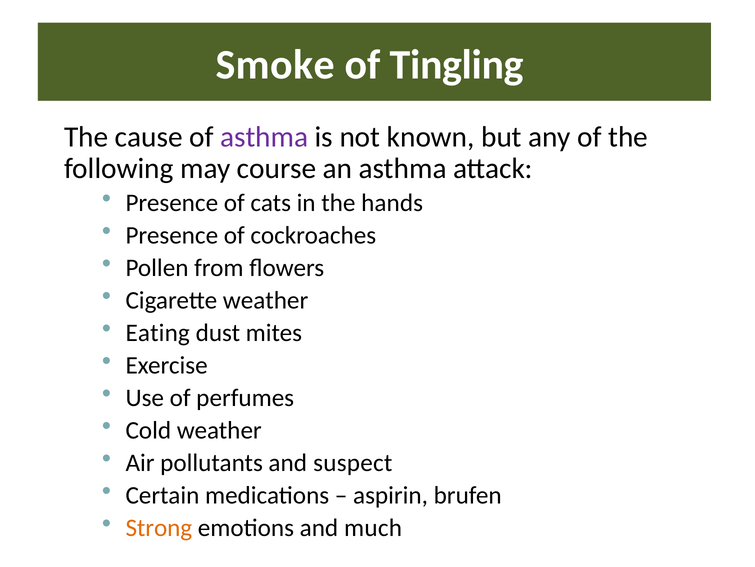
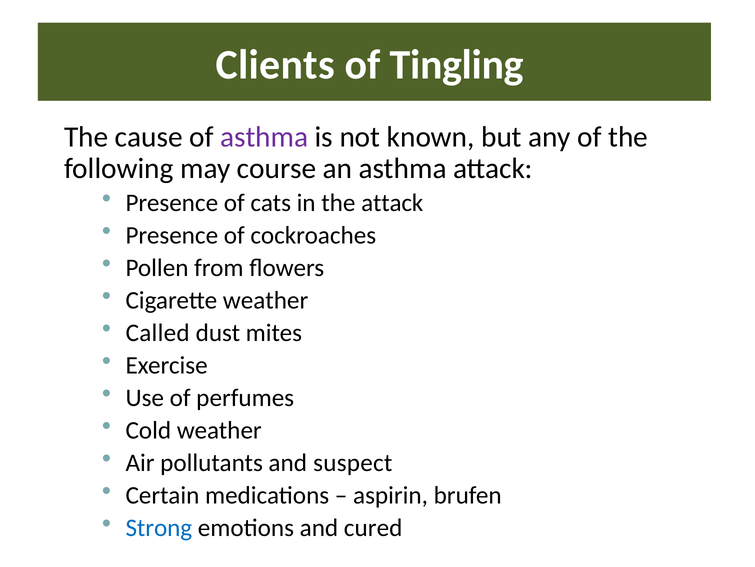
Smoke: Smoke -> Clients
the hands: hands -> attack
Eating: Eating -> Called
Strong colour: orange -> blue
much: much -> cured
